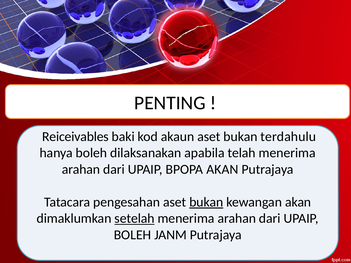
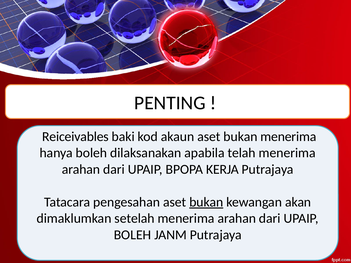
bukan terdahulu: terdahulu -> menerima
BPOPA AKAN: AKAN -> KERJA
setelah underline: present -> none
